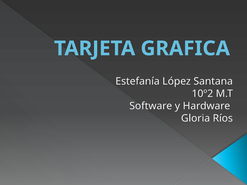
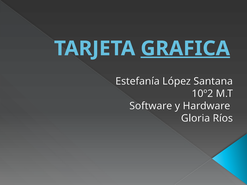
GRAFICA underline: none -> present
